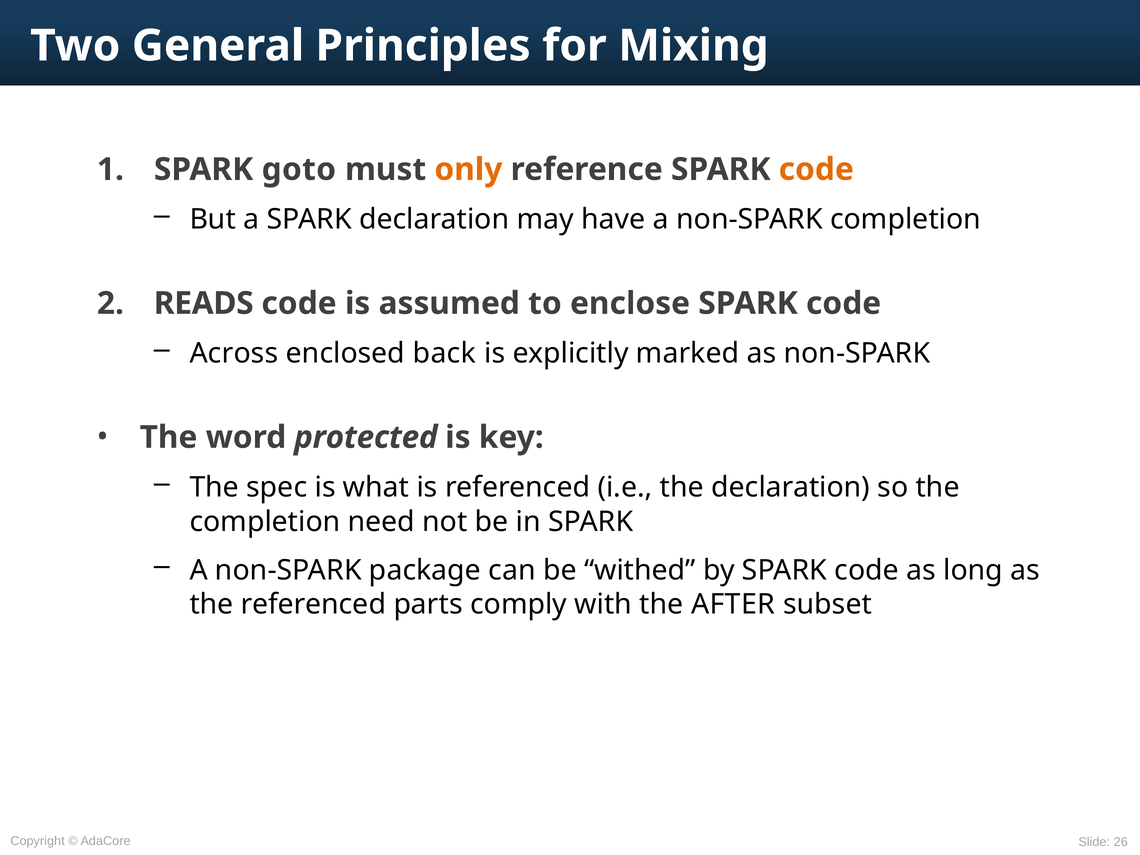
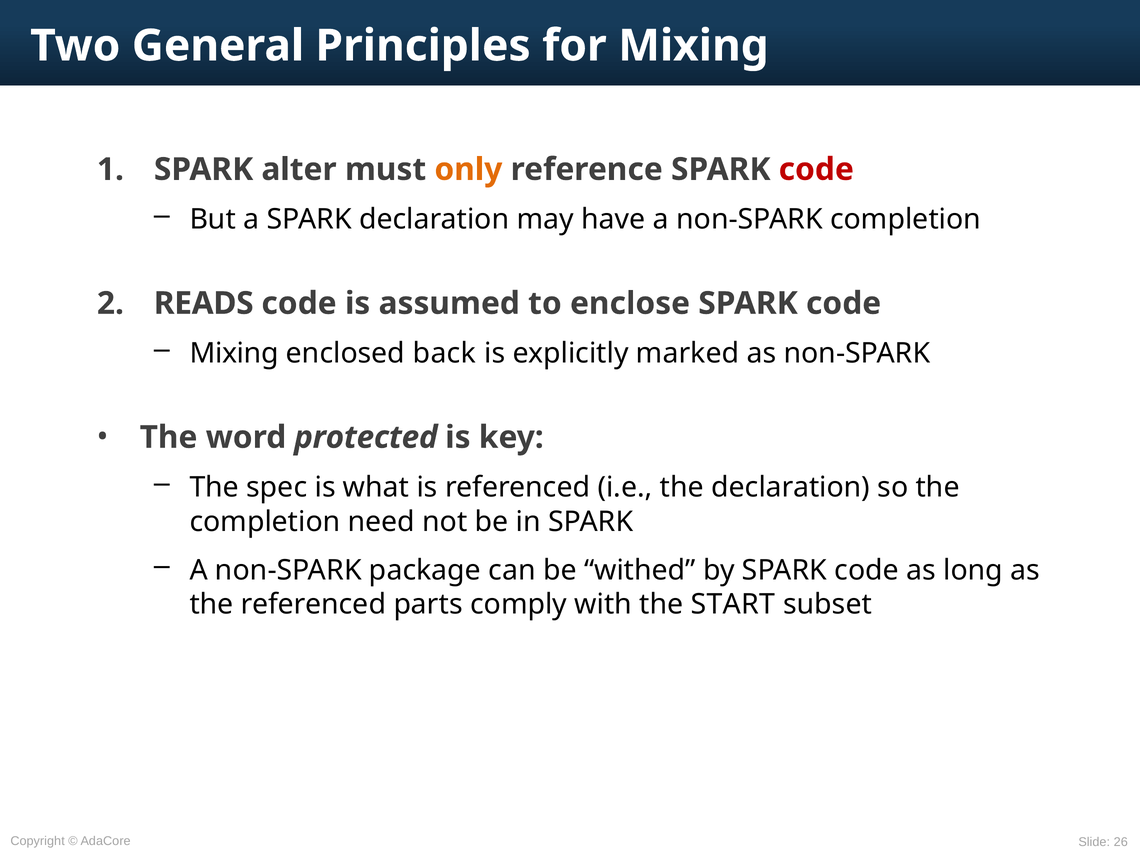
goto: goto -> alter
code at (816, 169) colour: orange -> red
Across at (234, 354): Across -> Mixing
AFTER: AFTER -> START
